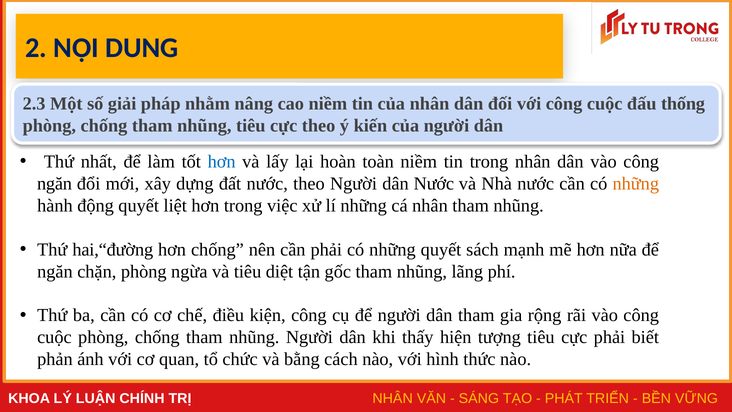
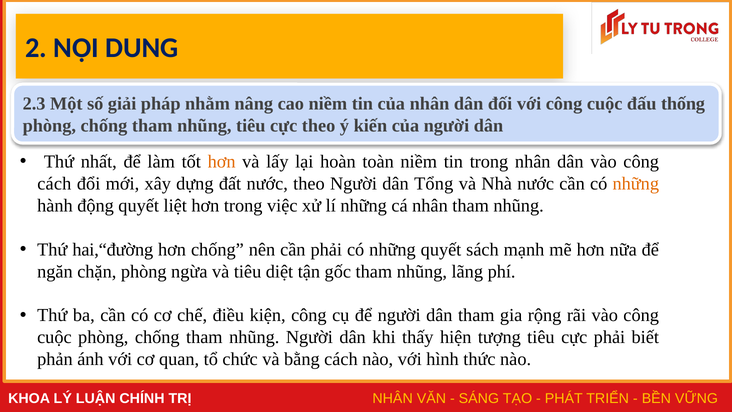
hơn at (222, 162) colour: blue -> orange
ngăn at (55, 184): ngăn -> cách
dân Nước: Nước -> Tổng
